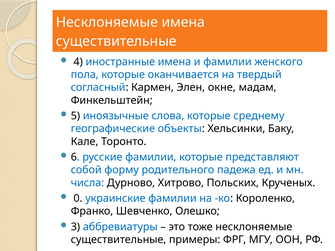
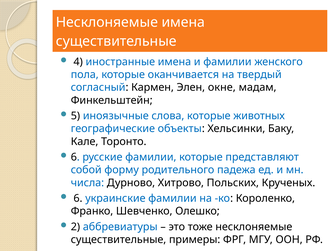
среднему: среднему -> животных
0 at (78, 199): 0 -> 6
3: 3 -> 2
